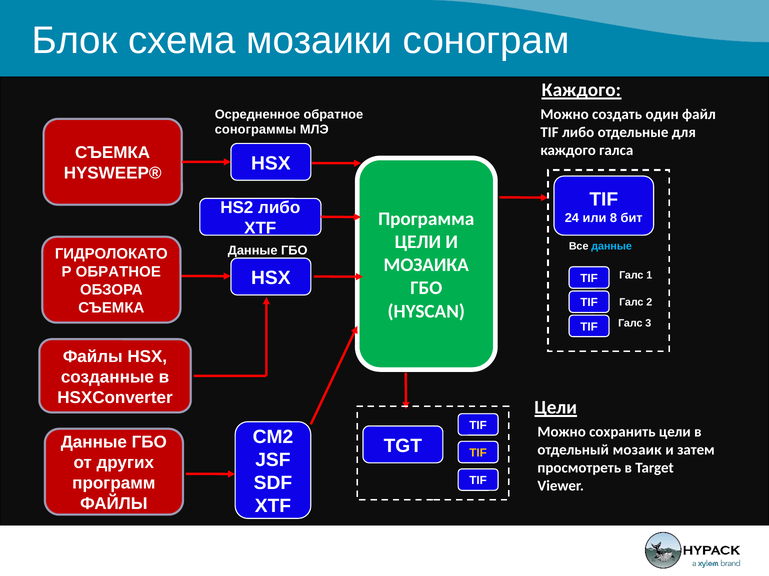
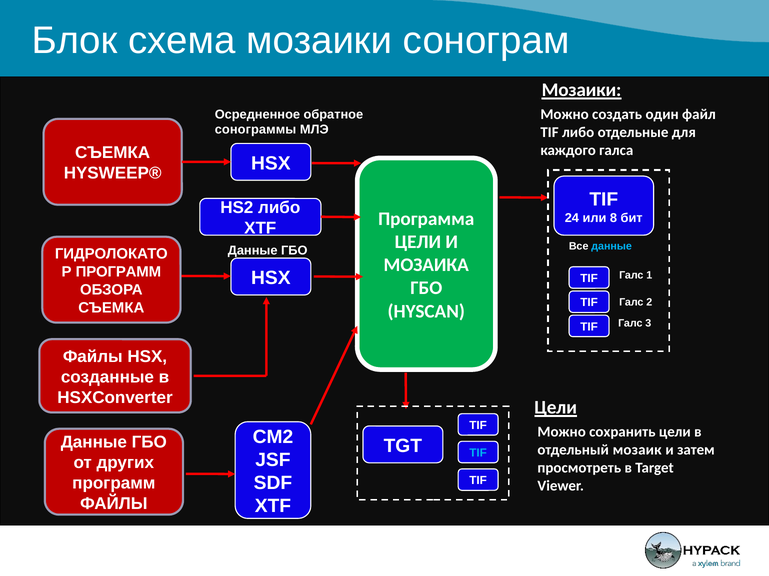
Каждого at (581, 90): Каждого -> Мозаики
ОБРАТНОЕ at (118, 272): ОБРАТНОЕ -> ПРОГРАММ
TIF at (478, 453) colour: yellow -> light blue
